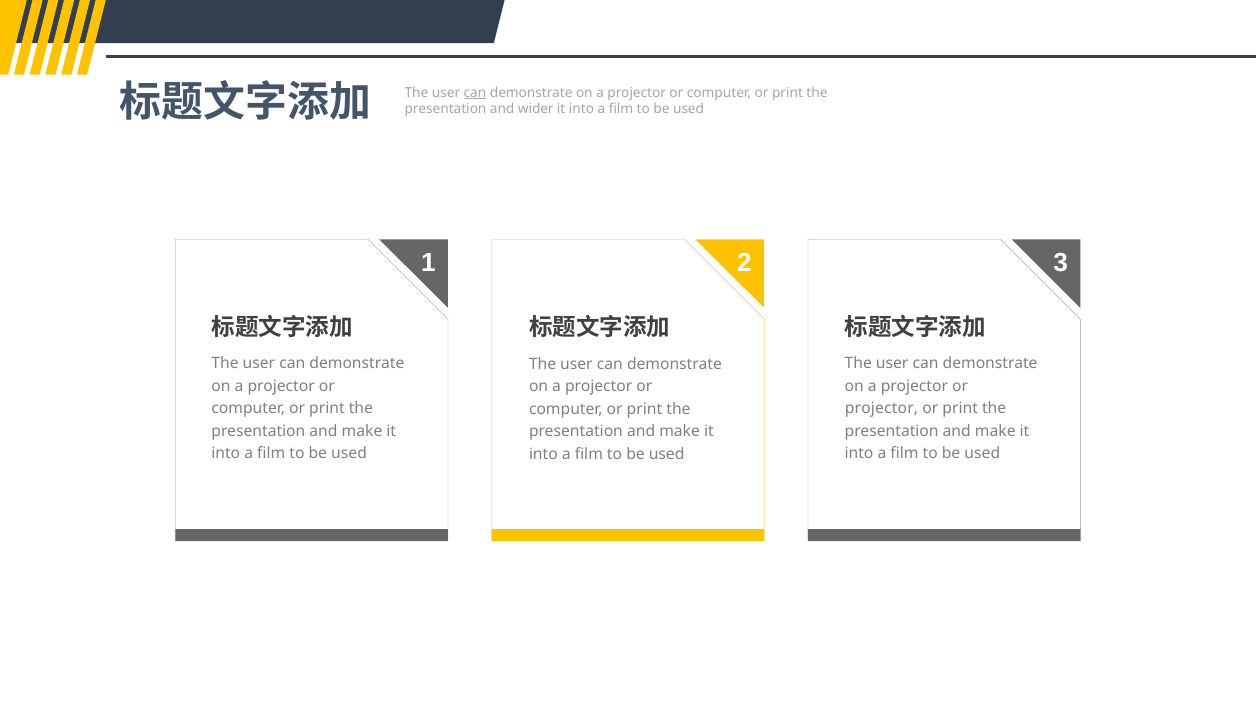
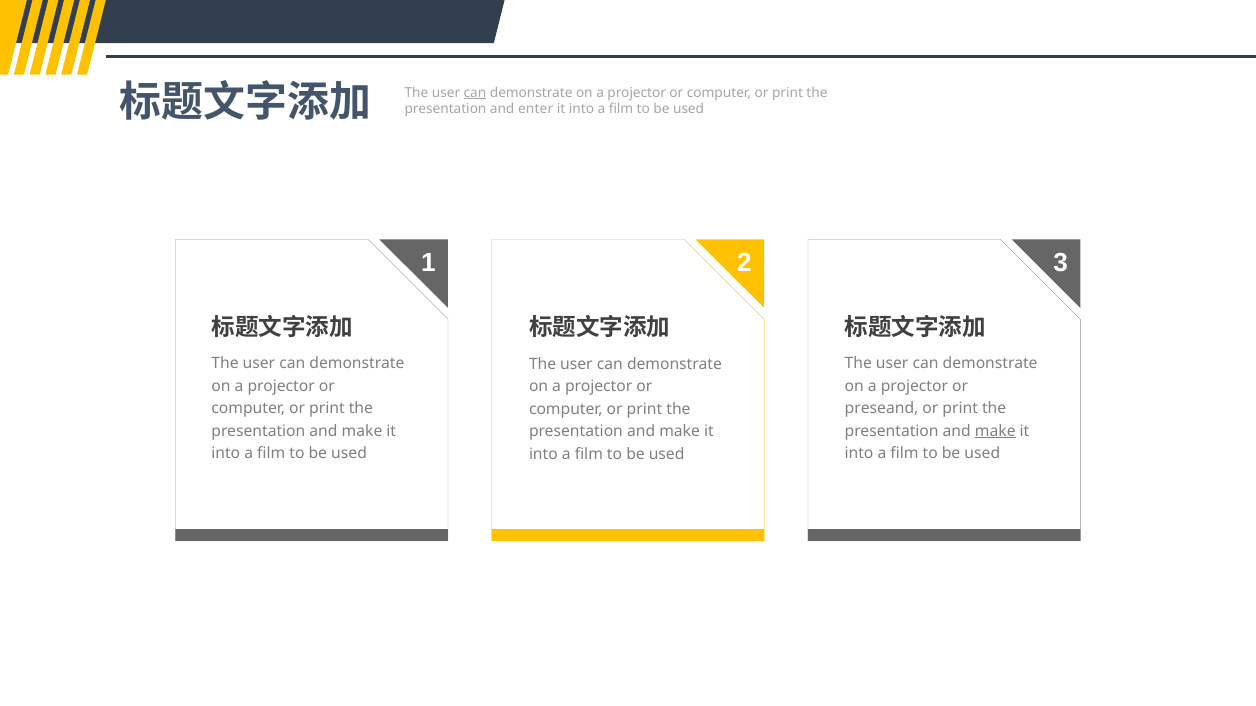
wider: wider -> enter
projector at (881, 409): projector -> preseand
make at (995, 432) underline: none -> present
